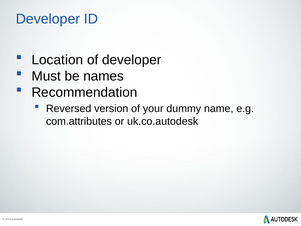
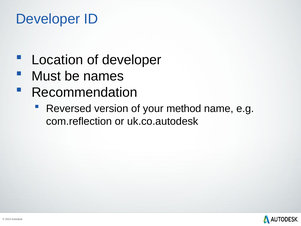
dummy: dummy -> method
com.attributes: com.attributes -> com.reflection
